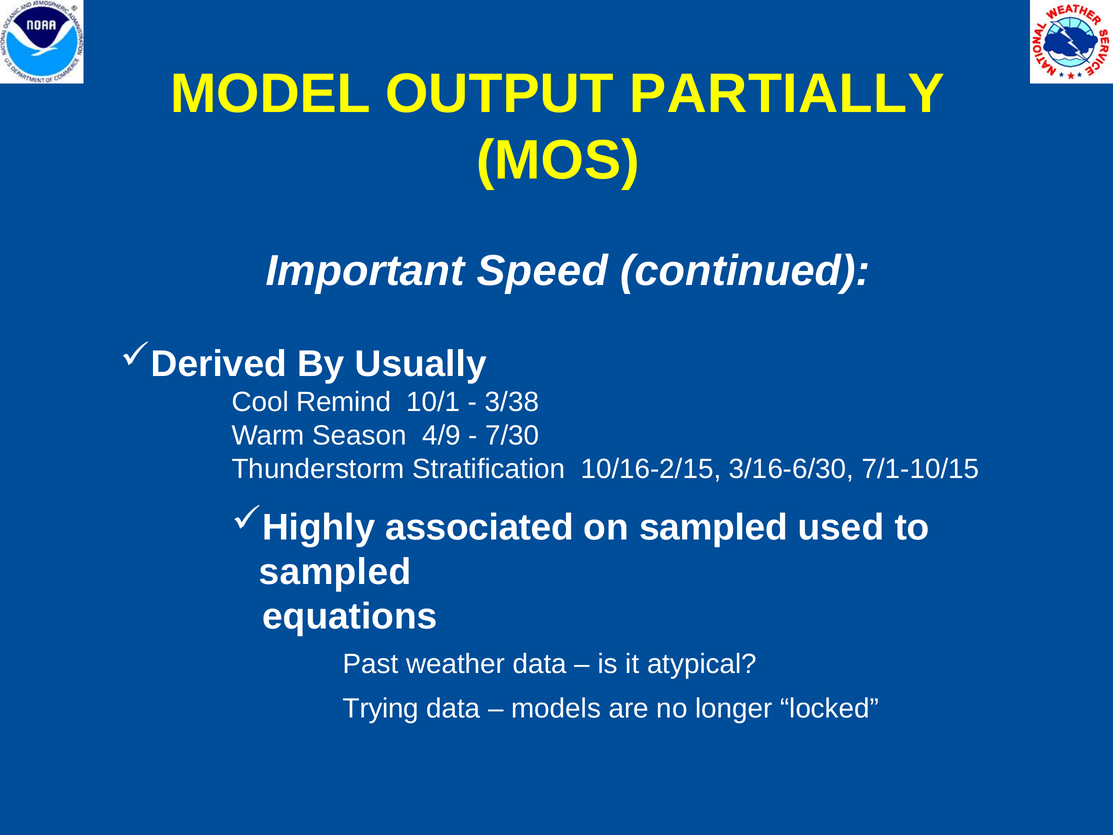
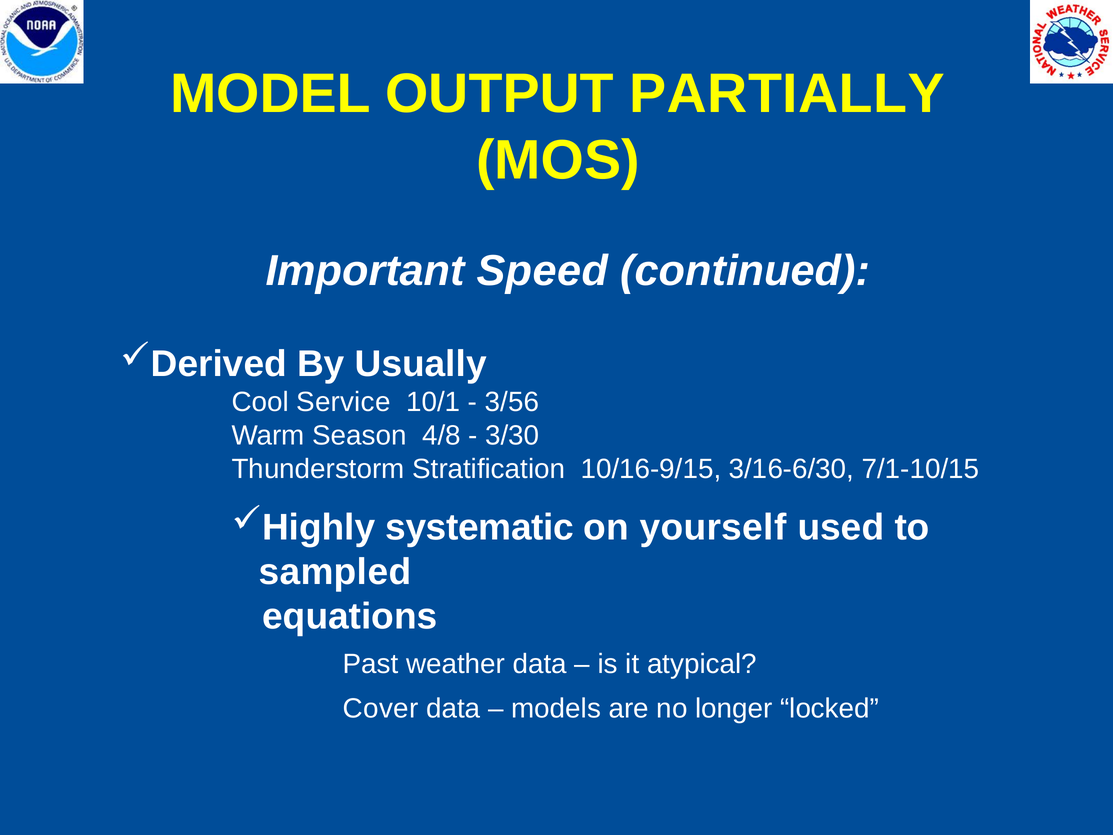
Remind: Remind -> Service
3/38: 3/38 -> 3/56
4/9: 4/9 -> 4/8
7/30: 7/30 -> 3/30
10/16-2/15: 10/16-2/15 -> 10/16-9/15
associated: associated -> systematic
on sampled: sampled -> yourself
Trying: Trying -> Cover
